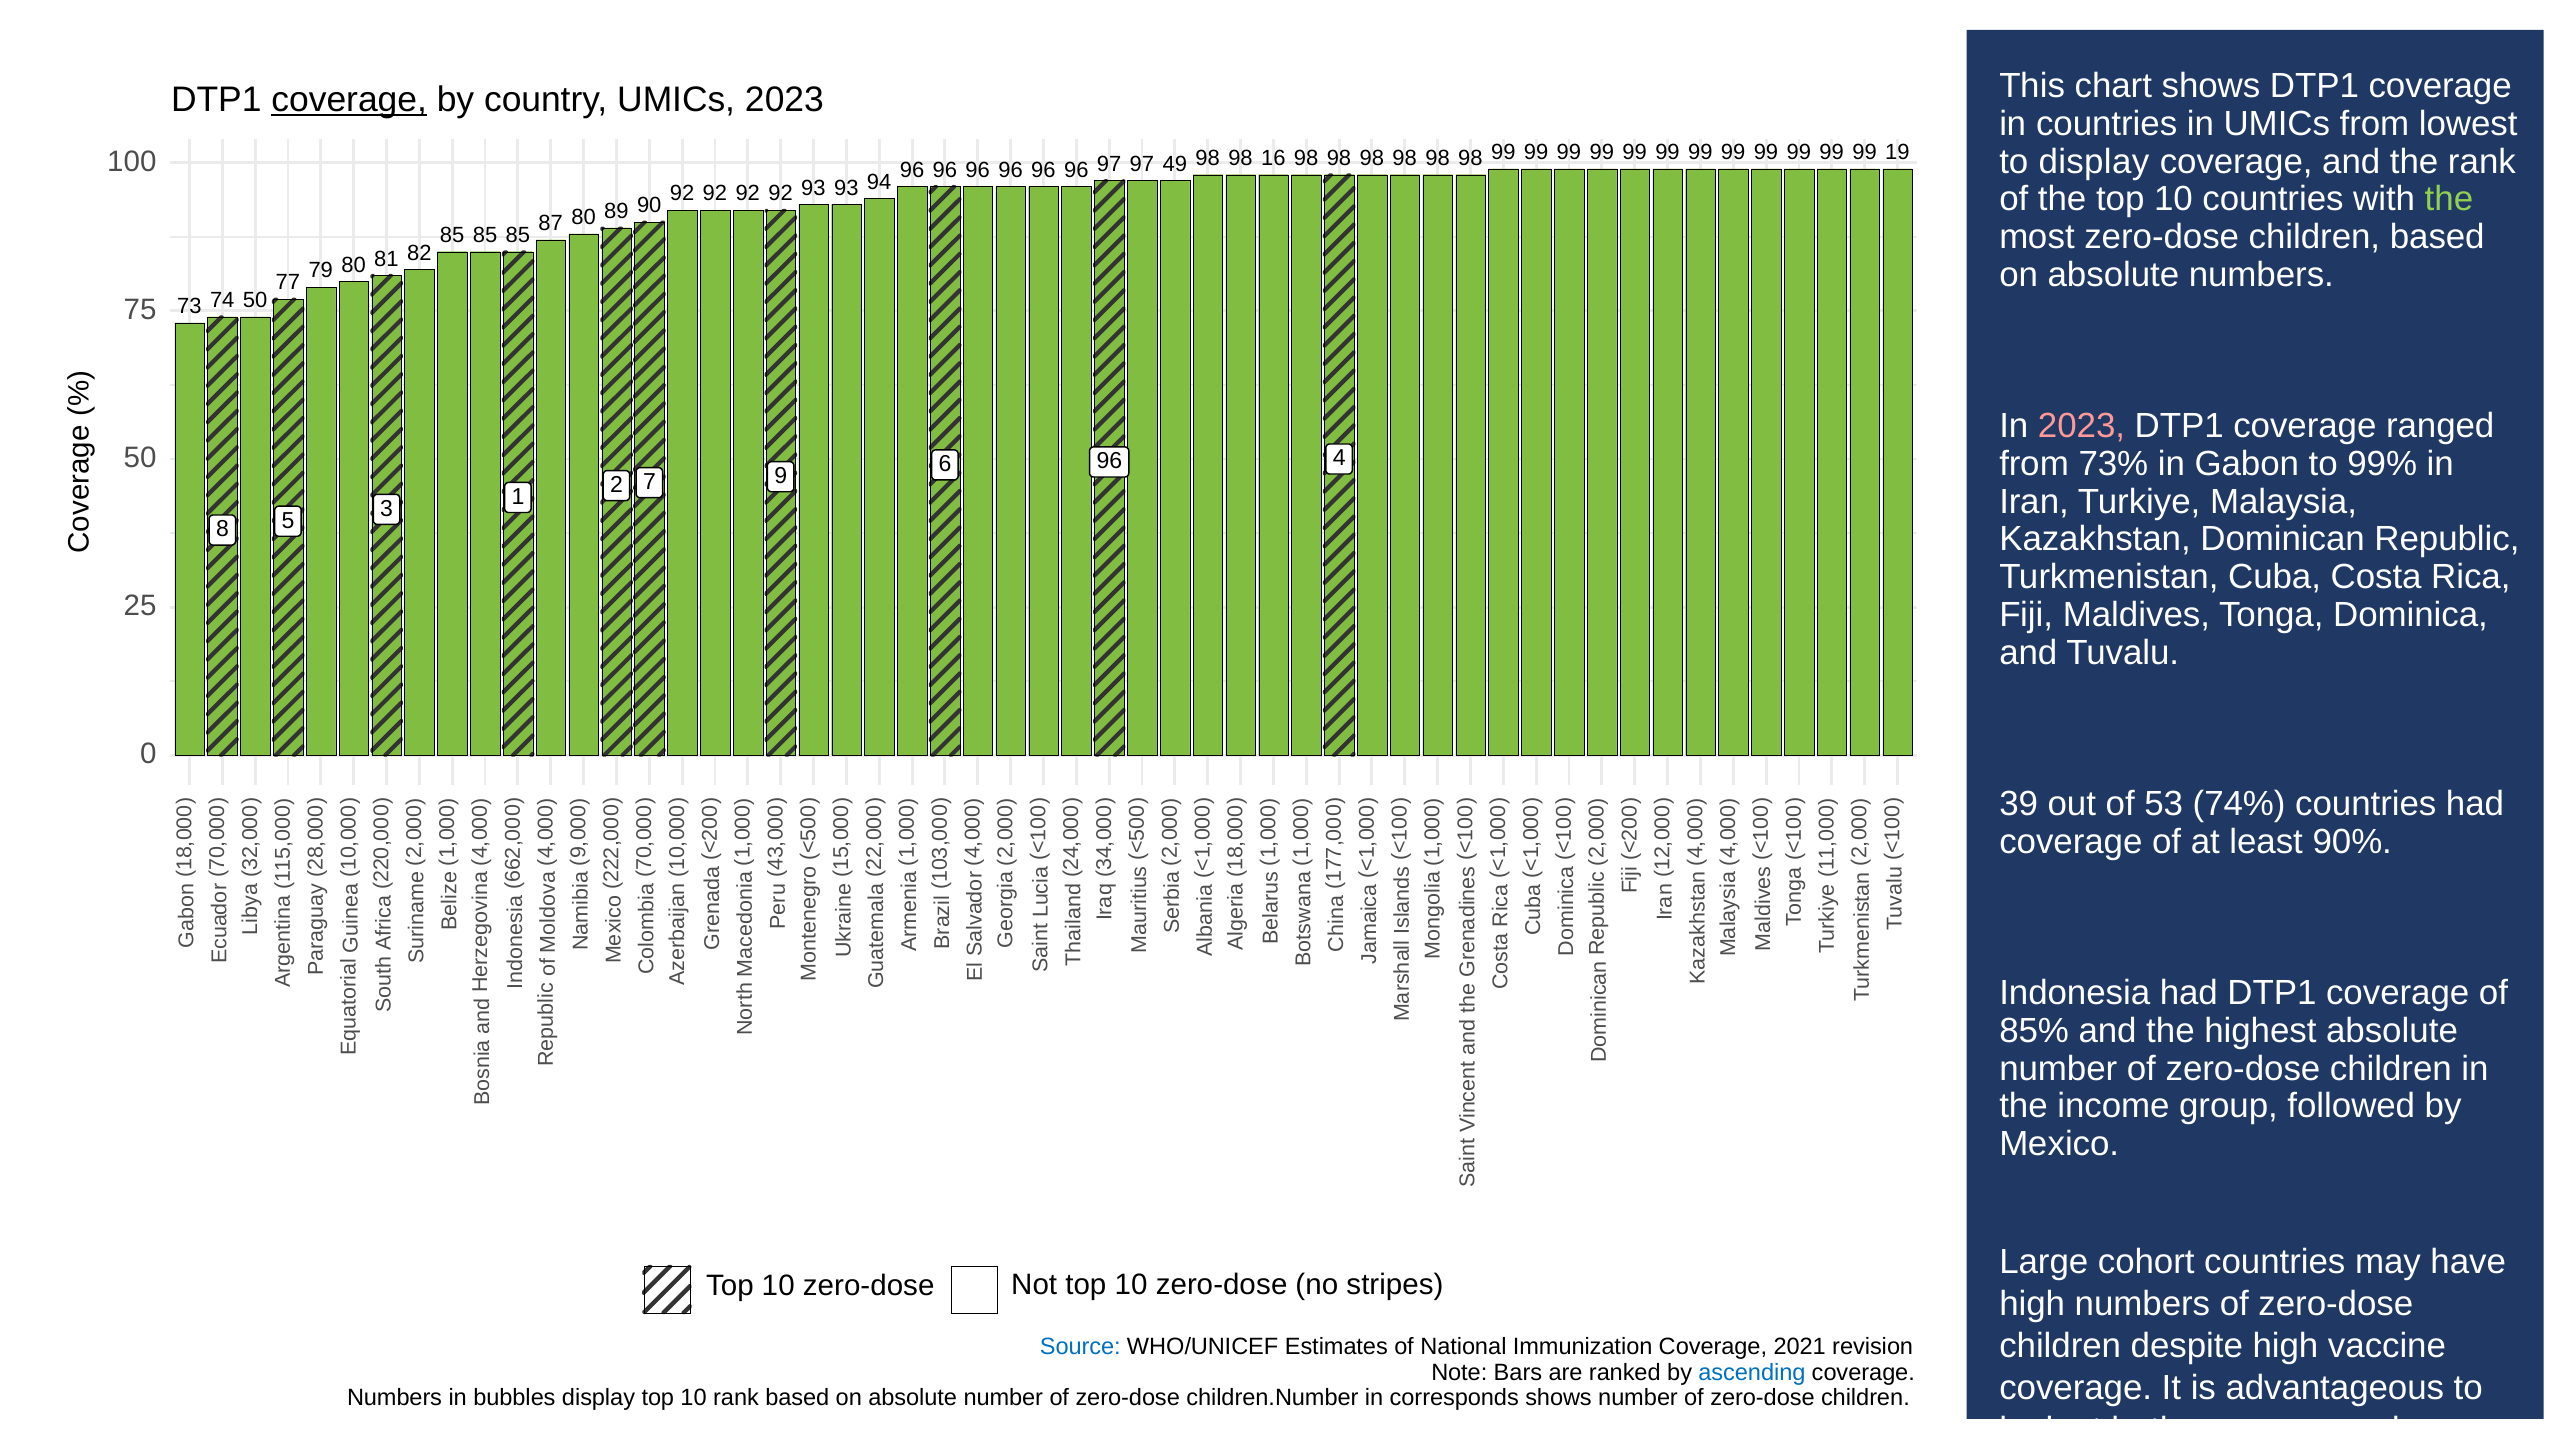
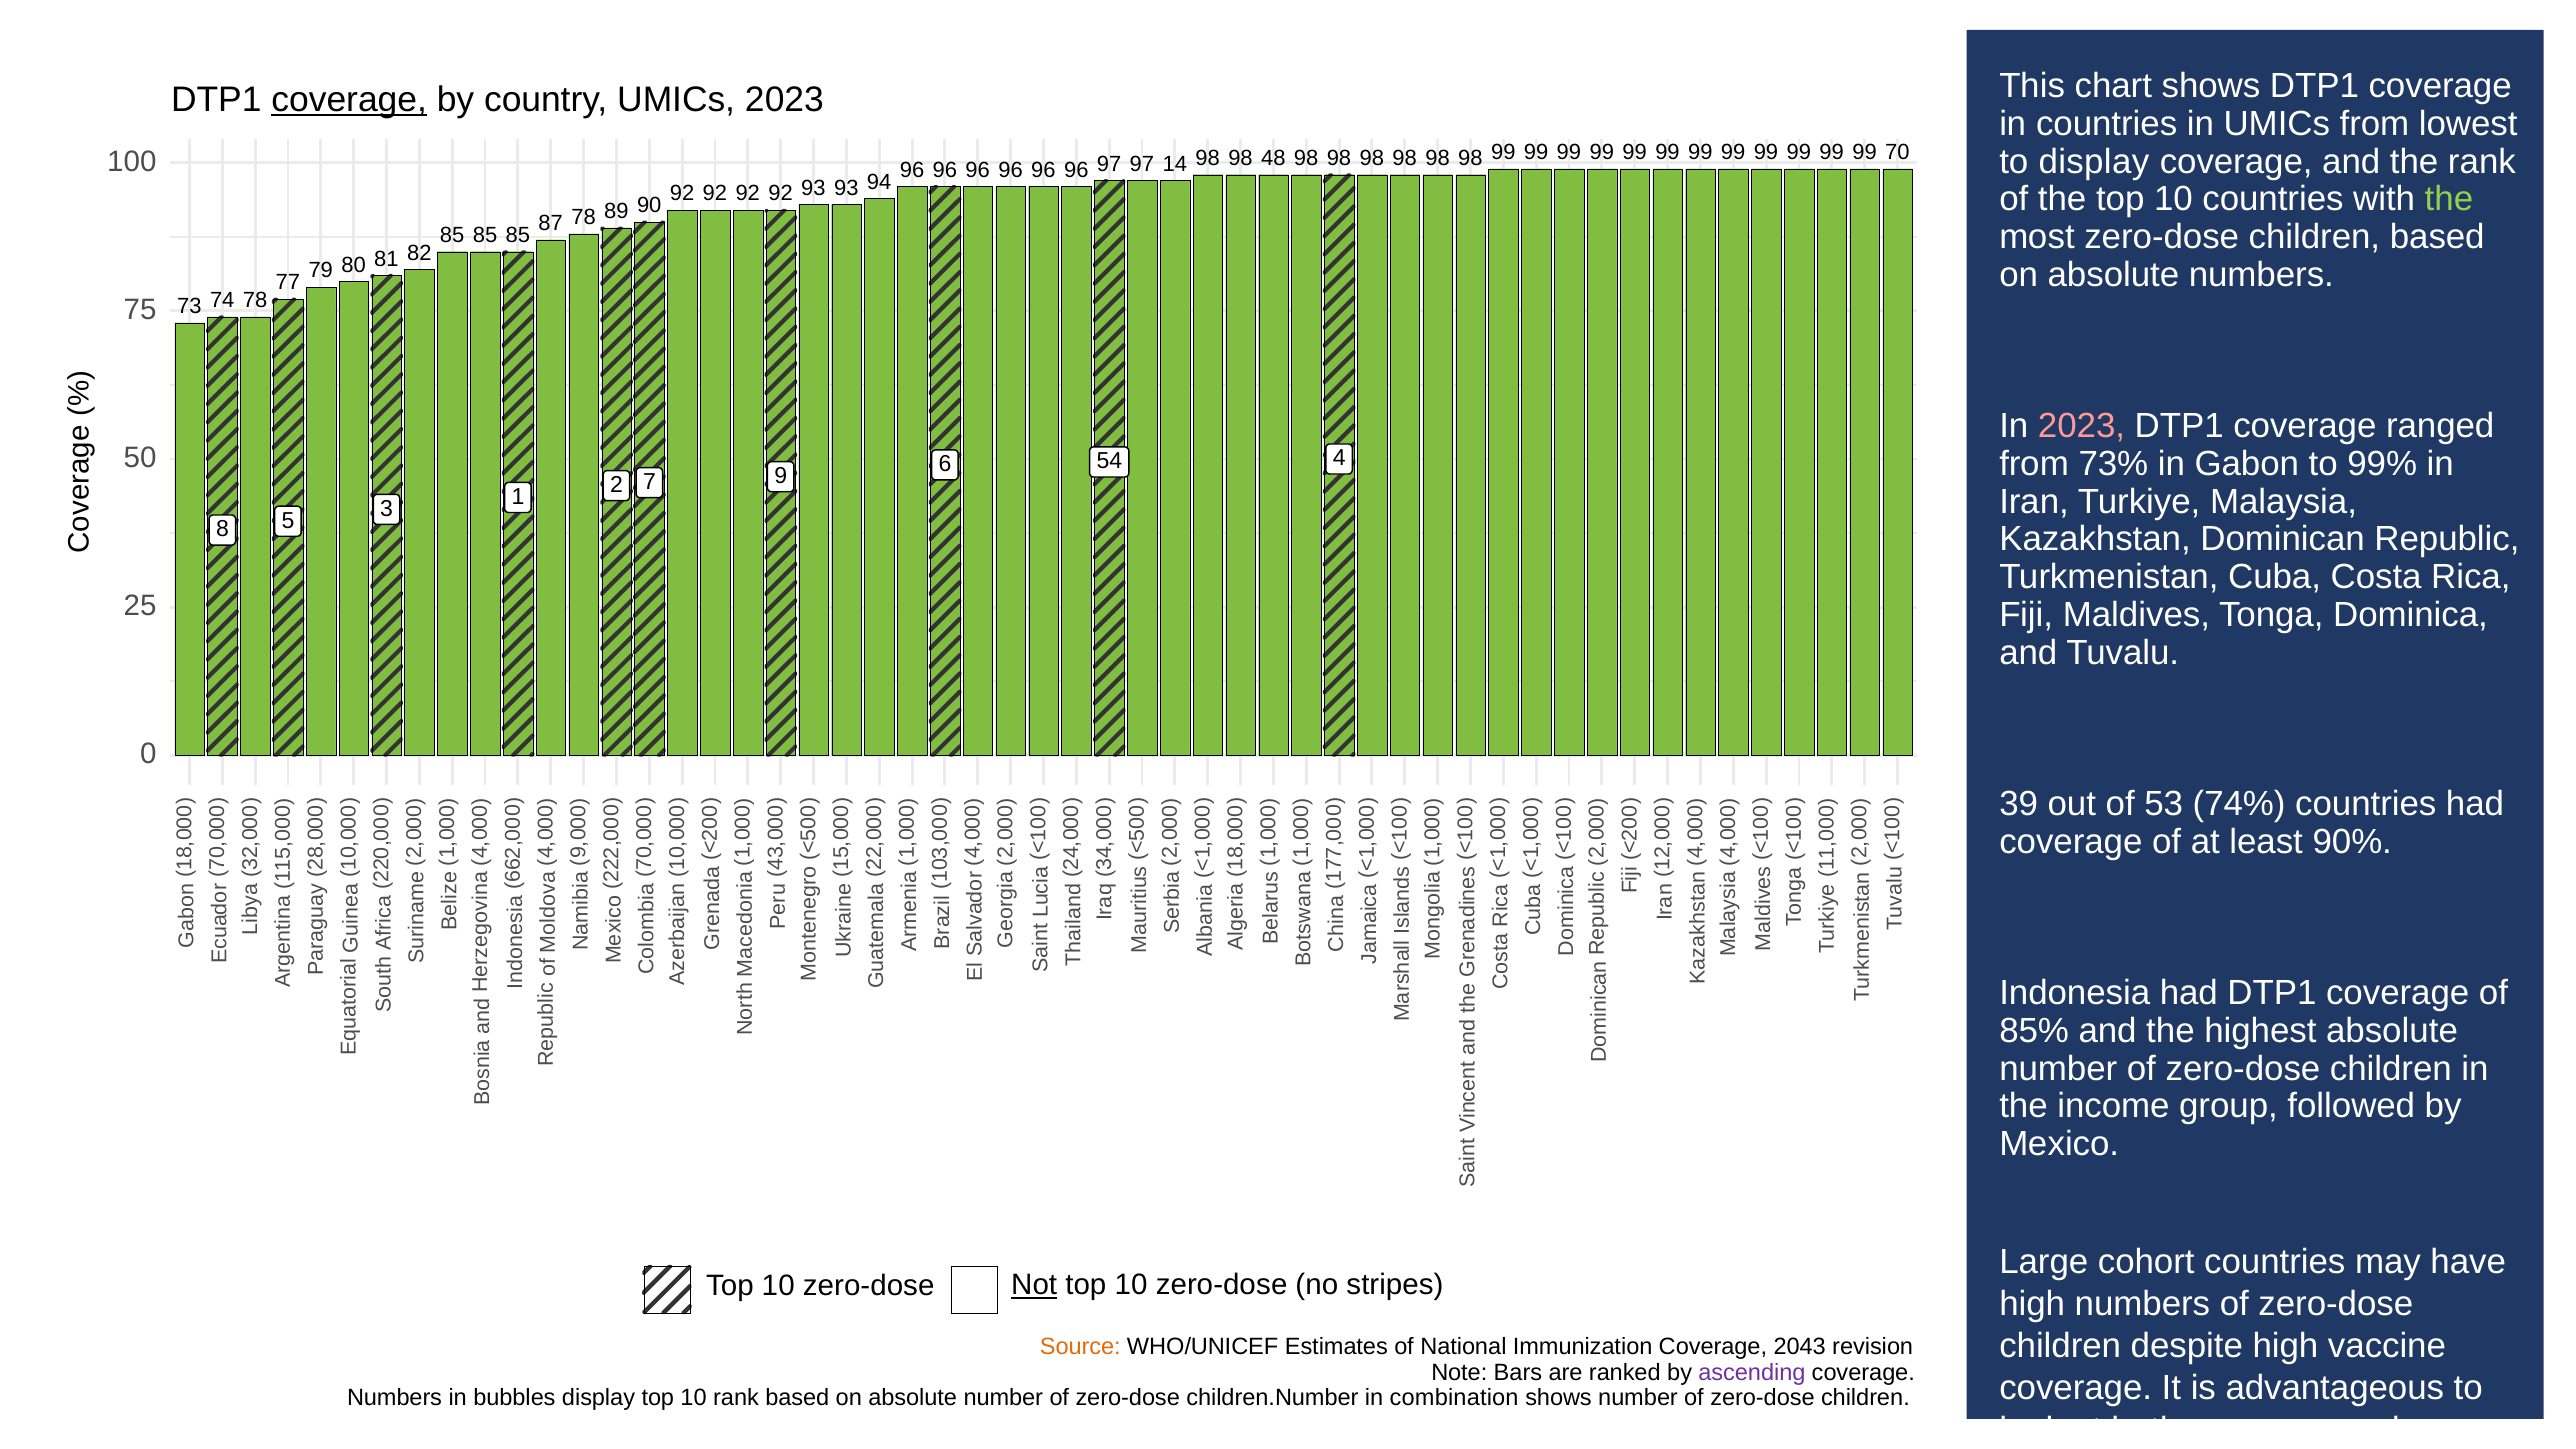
19: 19 -> 70
16: 16 -> 48
49: 49 -> 14
87 80: 80 -> 78
74 50: 50 -> 78
6 96: 96 -> 54
Not at (1034, 1285) underline: none -> present
Source colour: blue -> orange
2021: 2021 -> 2043
ascending colour: blue -> purple
corresponds: corresponds -> combination
